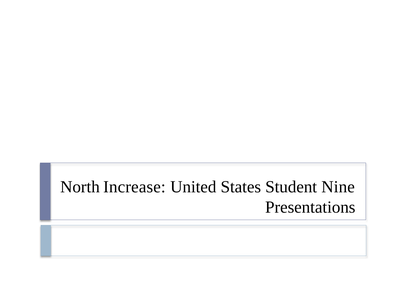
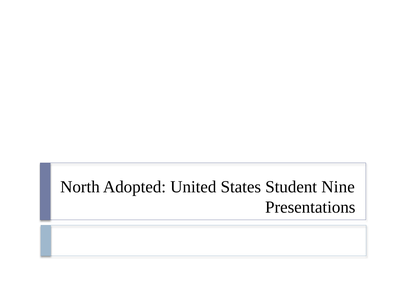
Increase: Increase -> Adopted
